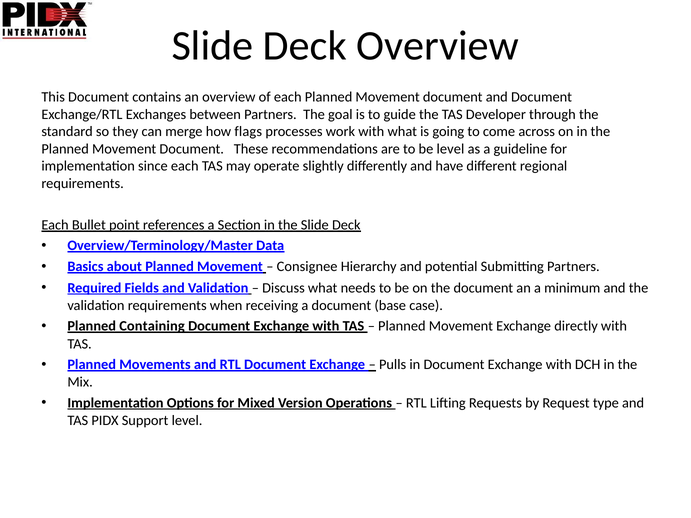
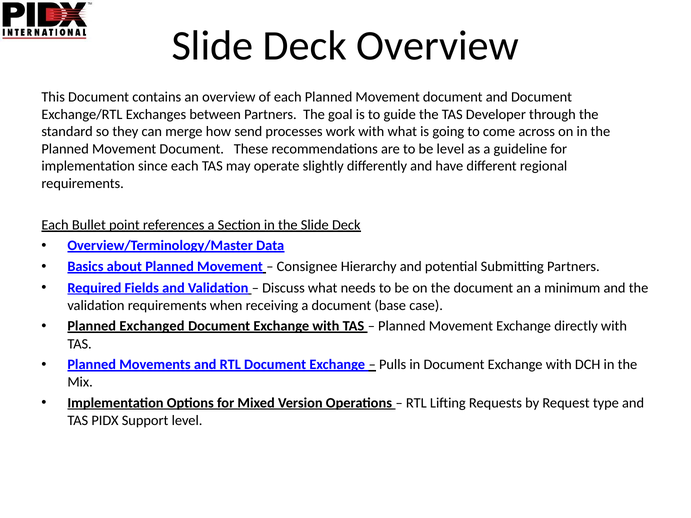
flags: flags -> send
Containing: Containing -> Exchanged
